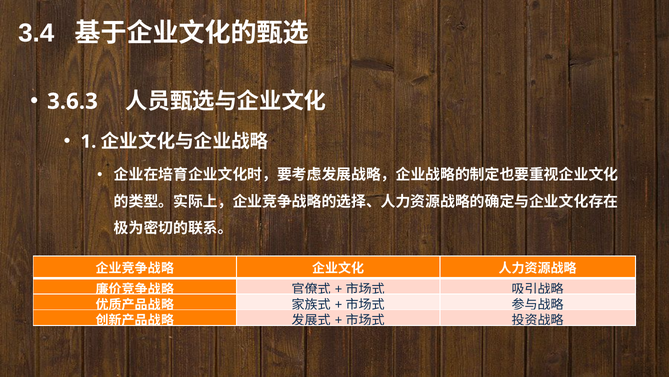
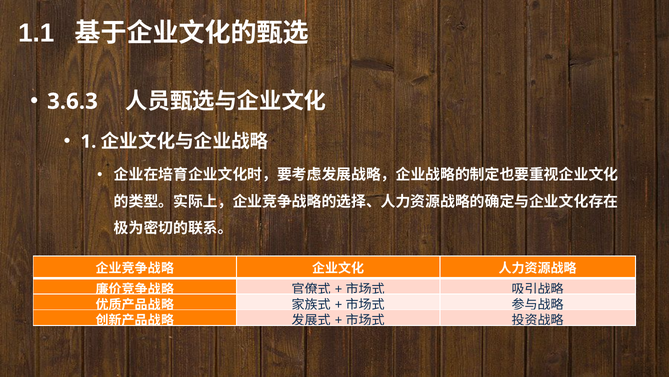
3.4: 3.4 -> 1.1
